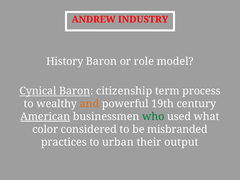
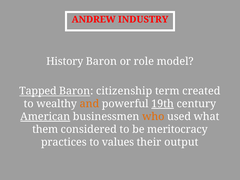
Cynical: Cynical -> Tapped
process: process -> created
19th underline: none -> present
who colour: green -> orange
color: color -> them
misbranded: misbranded -> meritocracy
urban: urban -> values
